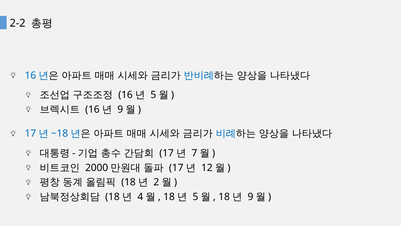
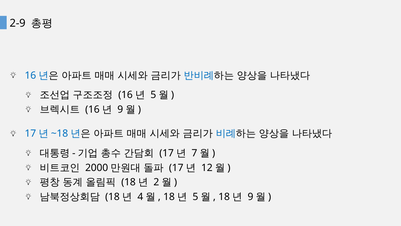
2-2: 2-2 -> 2-9
